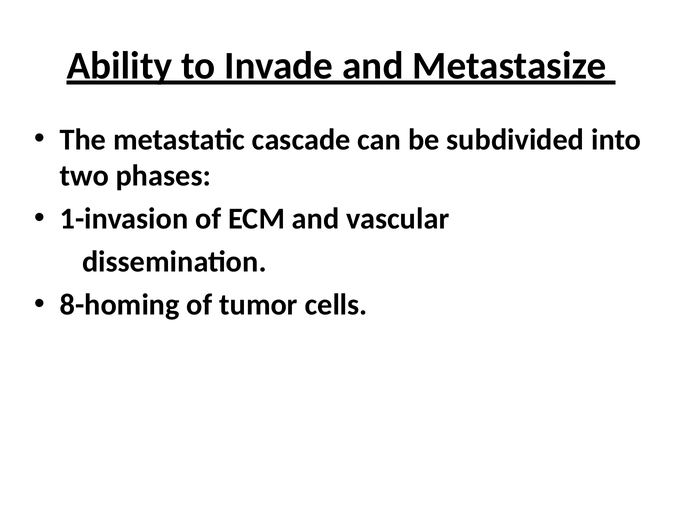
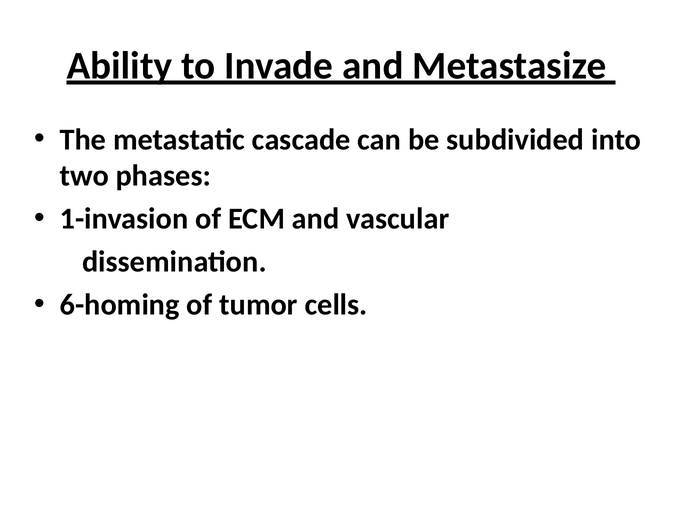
8-homing: 8-homing -> 6-homing
